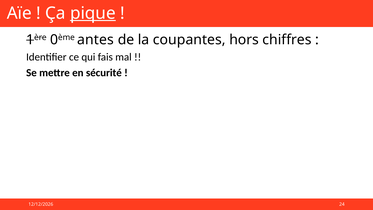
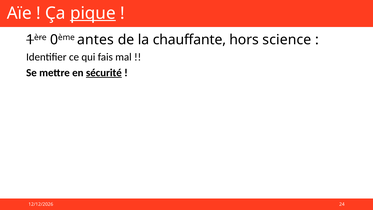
coupantes: coupantes -> chauffante
chiffres: chiffres -> science
sécurité underline: none -> present
